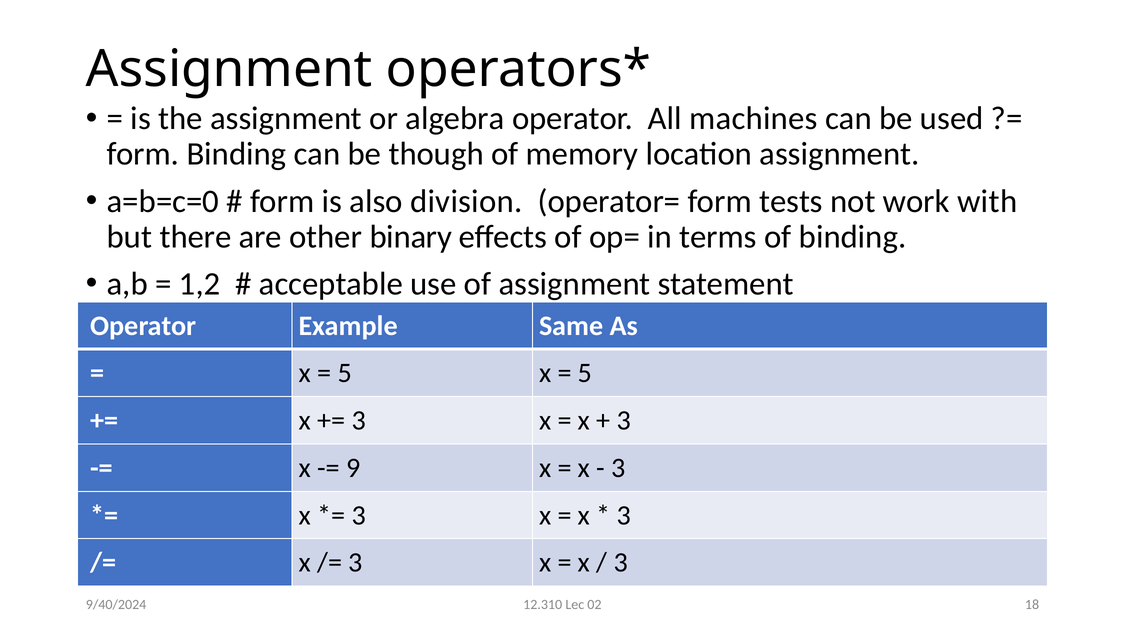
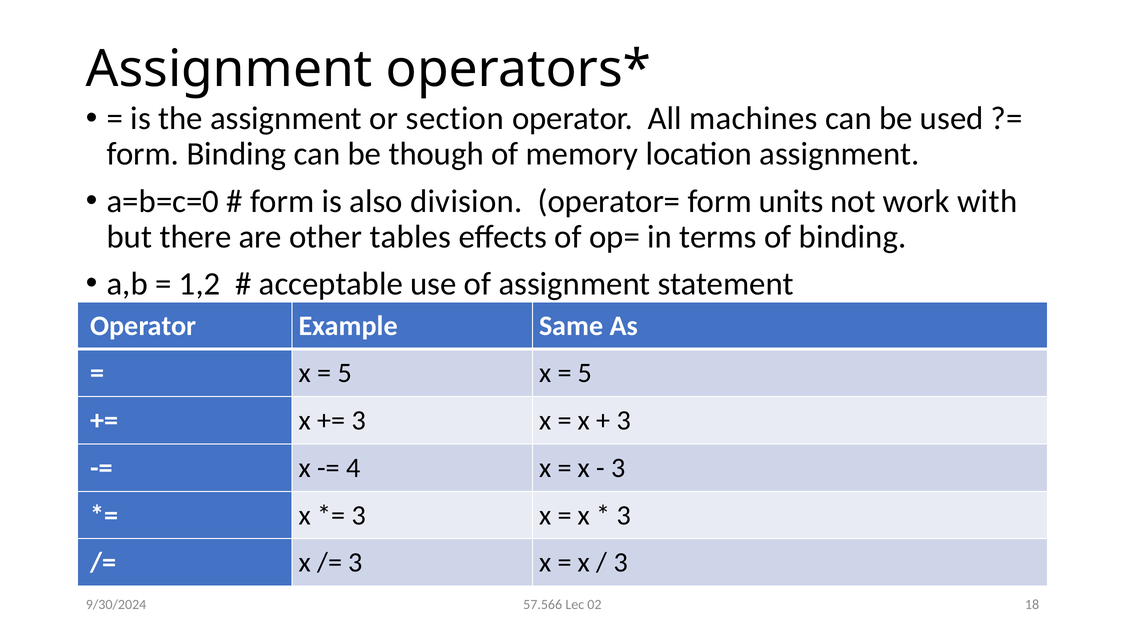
algebra: algebra -> section
tests: tests -> units
binary: binary -> tables
9: 9 -> 4
12.310: 12.310 -> 57.566
9/40/2024: 9/40/2024 -> 9/30/2024
